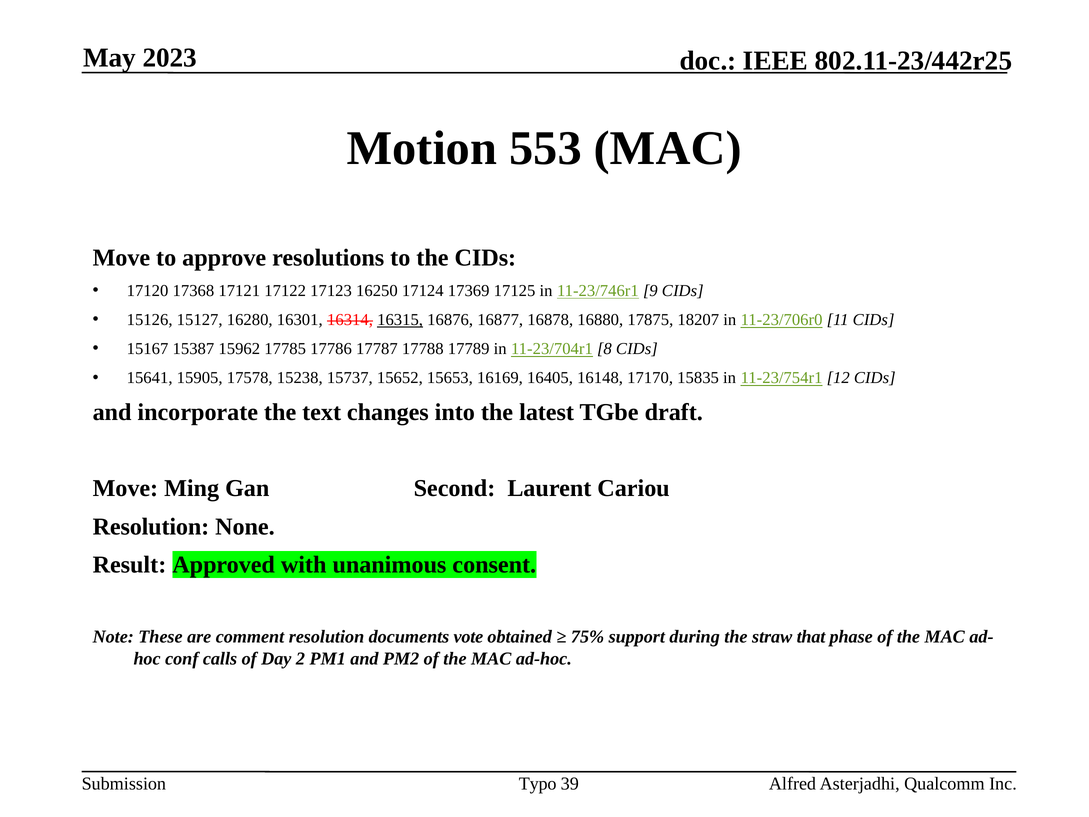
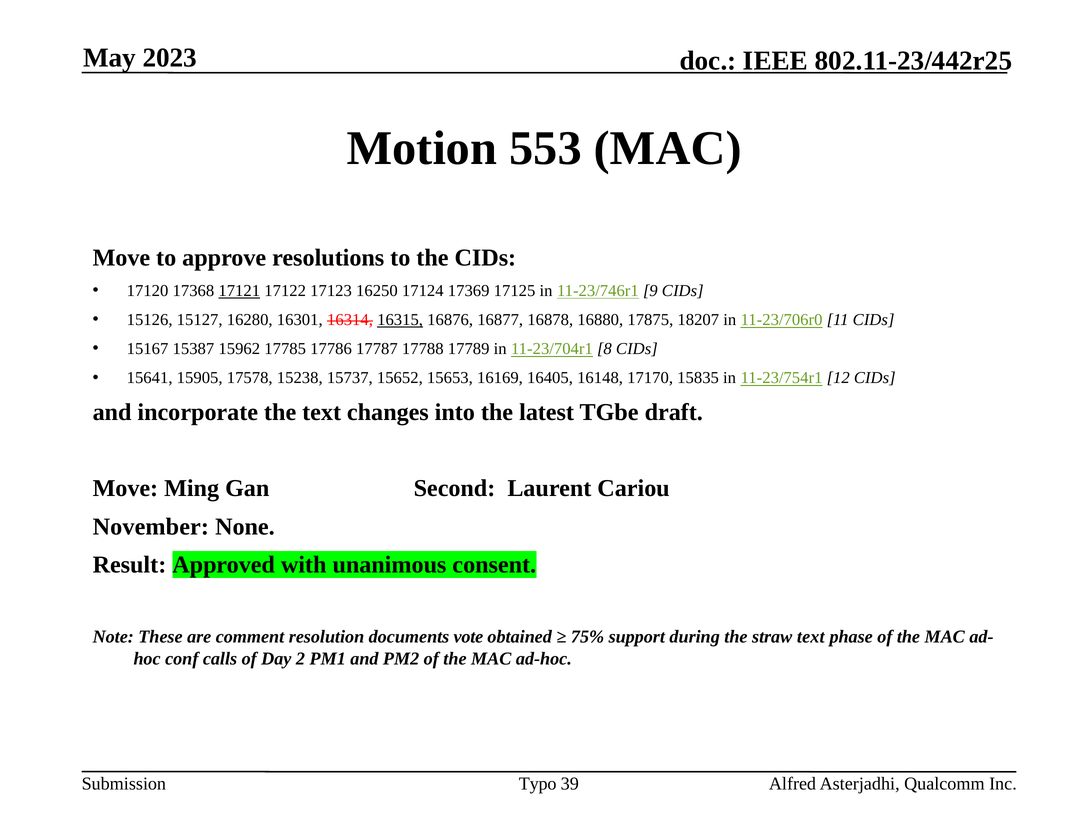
17121 underline: none -> present
Resolution at (151, 526): Resolution -> November
straw that: that -> text
